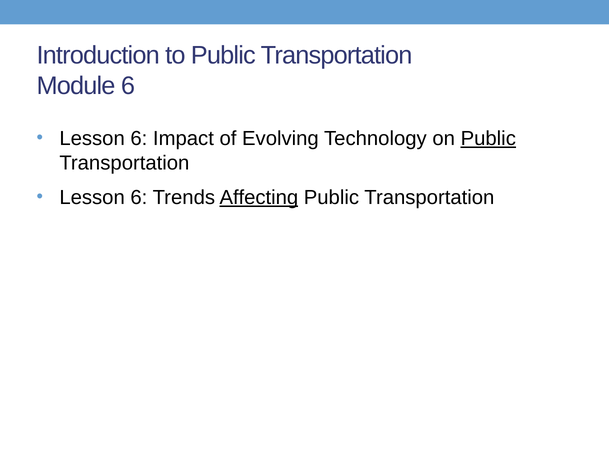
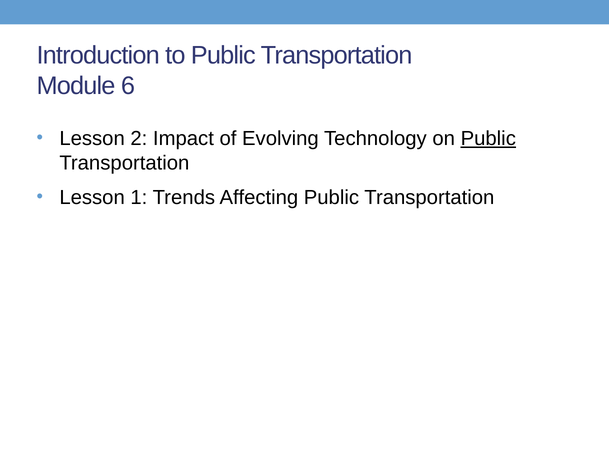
6 at (139, 138): 6 -> 2
6 at (139, 197): 6 -> 1
Affecting underline: present -> none
